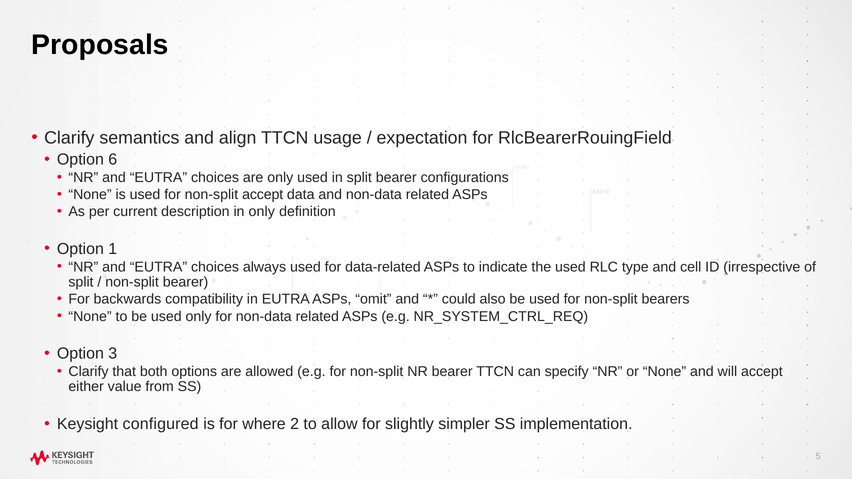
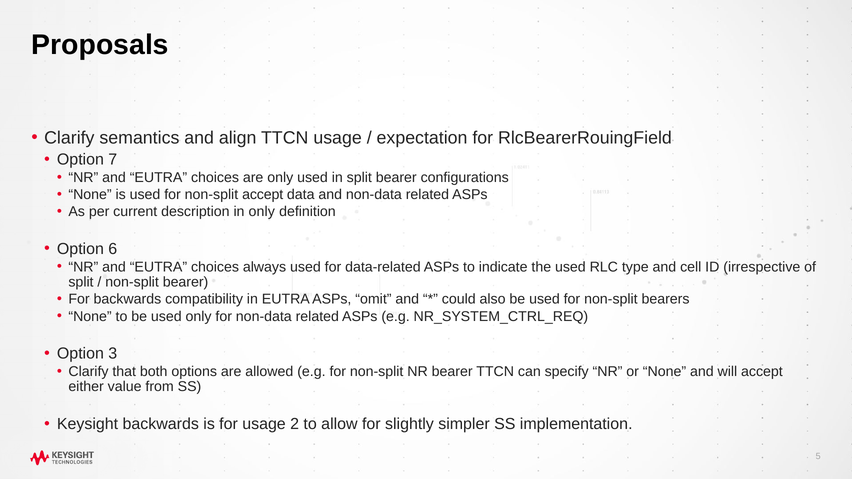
6: 6 -> 7
1: 1 -> 6
Keysight configured: configured -> backwards
for where: where -> usage
